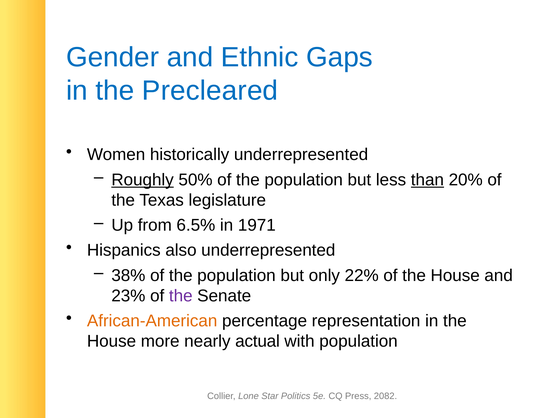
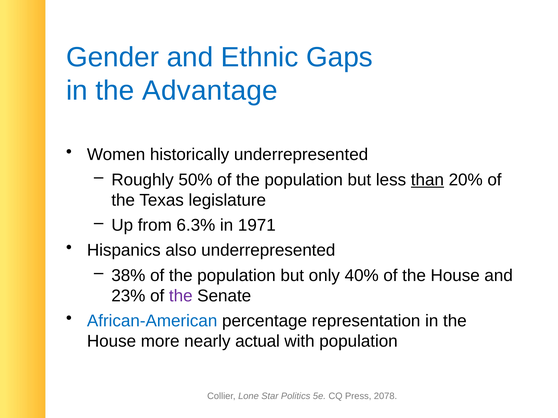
Precleared: Precleared -> Advantage
Roughly underline: present -> none
6.5%: 6.5% -> 6.3%
22%: 22% -> 40%
African-American colour: orange -> blue
2082: 2082 -> 2078
